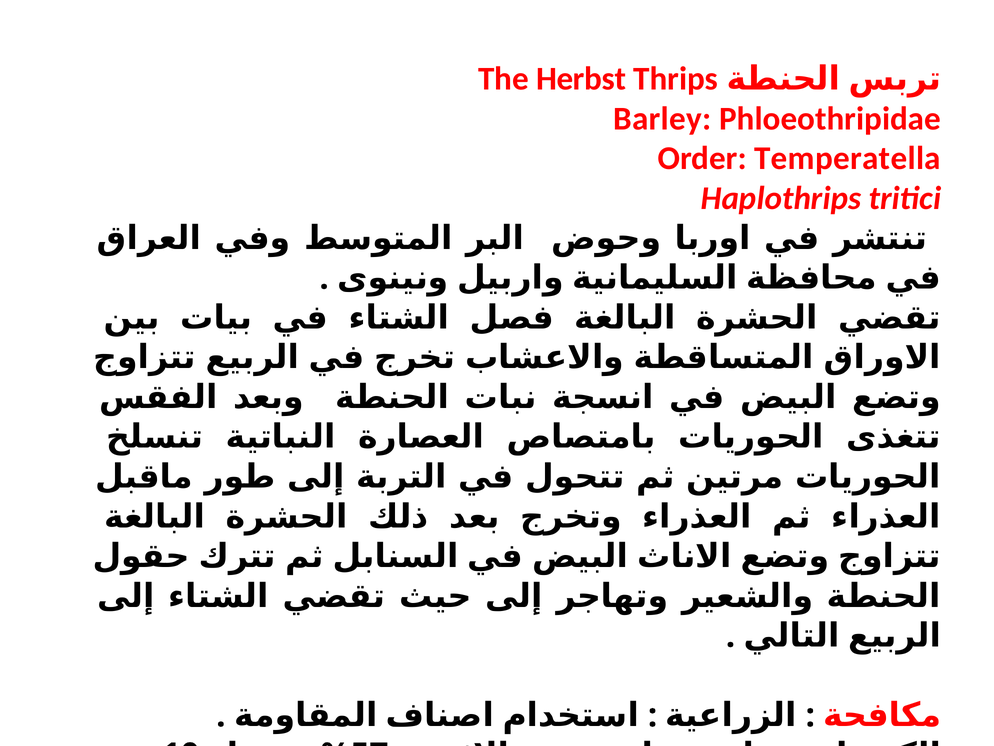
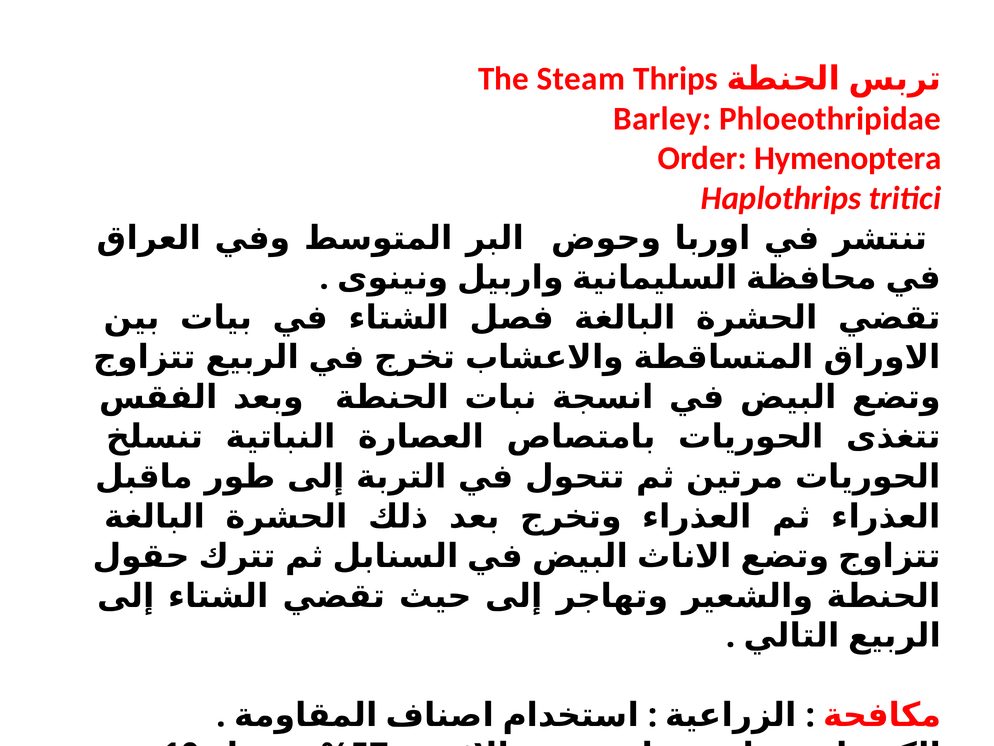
Herbst: Herbst -> Steam
Temperatella: Temperatella -> Hymenoptera
